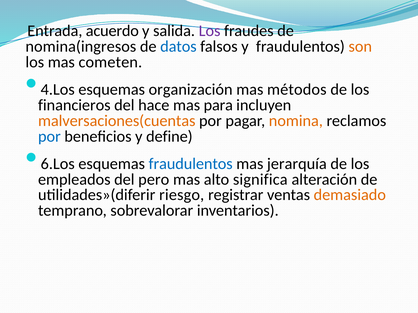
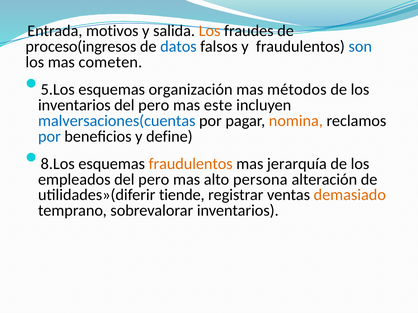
acuerdo: acuerdo -> motivos
Los at (210, 31) colour: purple -> orange
nomina(ingresos: nomina(ingresos -> proceso(ingresos
son colour: orange -> blue
4.Los: 4.Los -> 5.Los
financieros at (74, 105): financieros -> inventarios
hace at (154, 105): hace -> pero
para: para -> este
malversaciones(cuentas colour: orange -> blue
6.Los: 6.Los -> 8.Los
fraudulentos at (191, 164) colour: blue -> orange
significa: significa -> persona
riesgo: riesgo -> tiende
